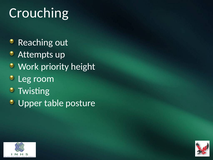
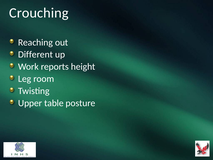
Attempts: Attempts -> Different
priority: priority -> reports
